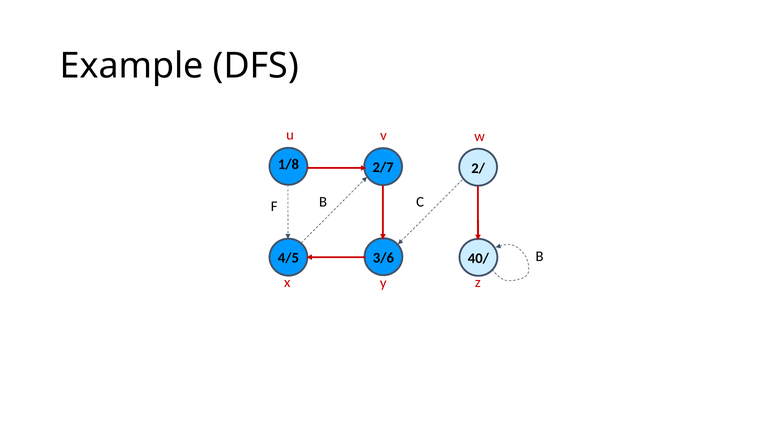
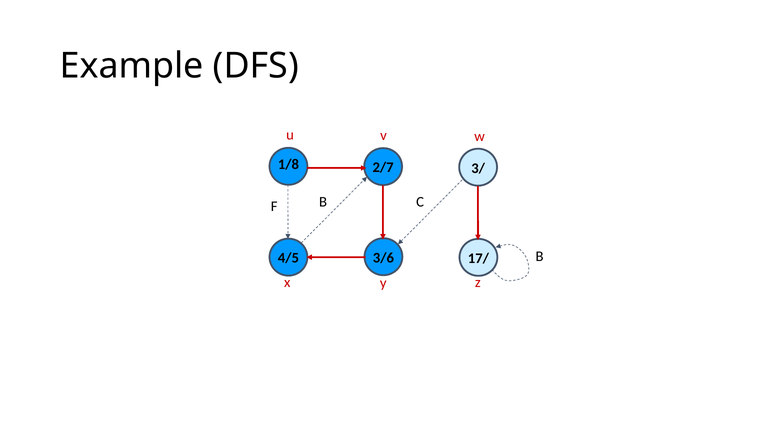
2/: 2/ -> 3/
40/: 40/ -> 17/
